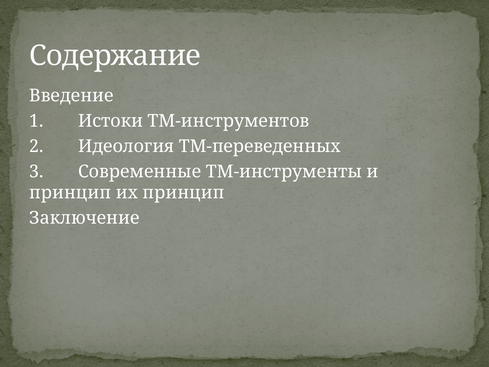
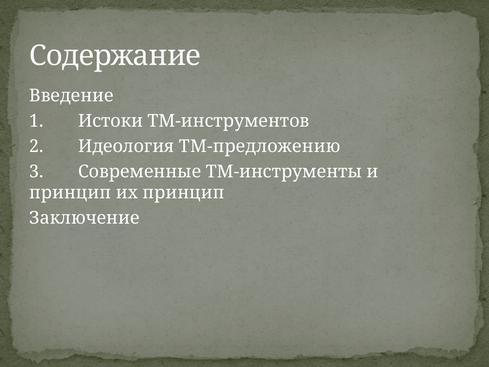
ТМ-переведенных: ТМ-переведенных -> ТМ-предложению
